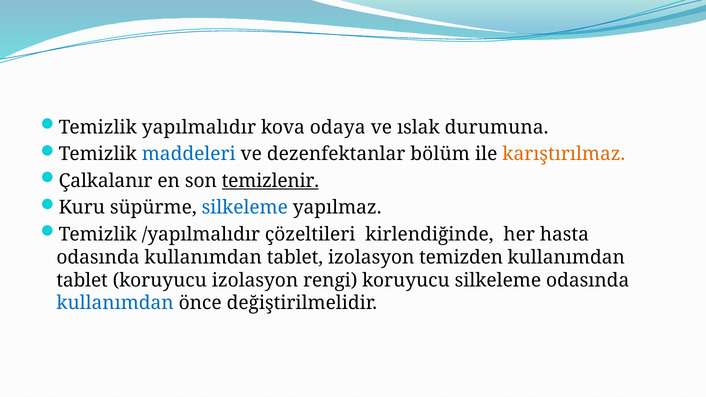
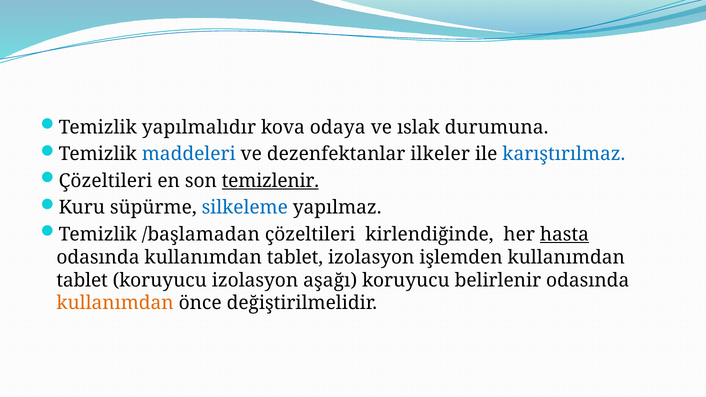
bölüm: bölüm -> ilkeler
karıştırılmaz colour: orange -> blue
Çalkalanır at (106, 181): Çalkalanır -> Çözeltileri
/yapılmalıdır: /yapılmalıdır -> /başlamadan
hasta underline: none -> present
temizden: temizden -> işlemden
rengi: rengi -> aşağı
koruyucu silkeleme: silkeleme -> belirlenir
kullanımdan at (115, 303) colour: blue -> orange
